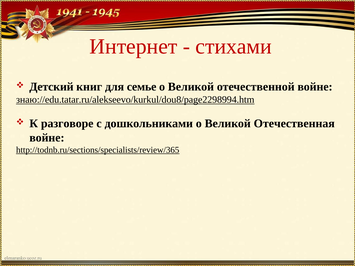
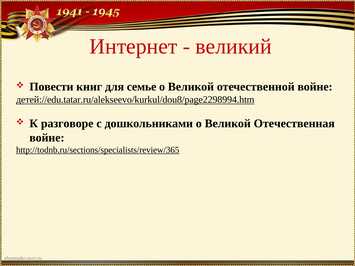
стихами: стихами -> великий
Детский: Детский -> Повести
знаю://edu.tatar.ru/alekseevo/kurkul/dou8/page2298994.htm: знаю://edu.tatar.ru/alekseevo/kurkul/dou8/page2298994.htm -> детей://edu.tatar.ru/alekseevo/kurkul/dou8/page2298994.htm
